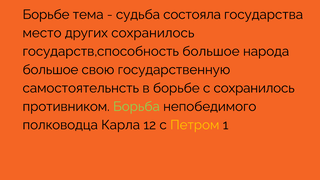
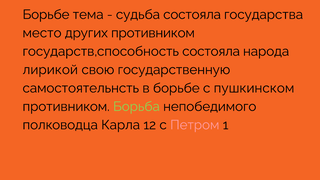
других сохранилось: сохранилось -> противником
государств,способность большое: большое -> состояла
большое at (50, 70): большое -> лирикой
с сохранилось: сохранилось -> пушкинском
Петром colour: yellow -> pink
